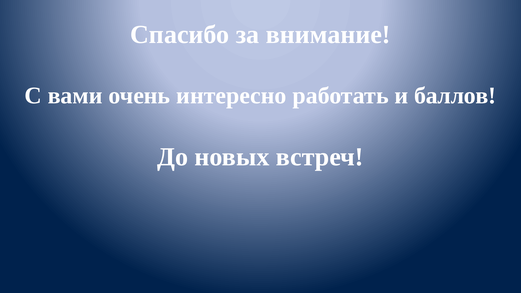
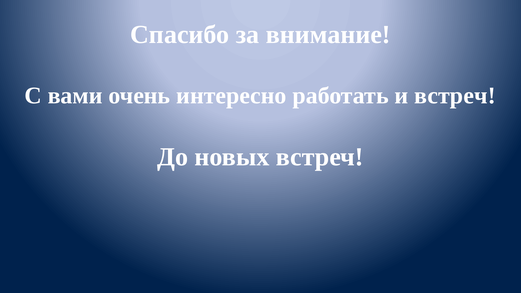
и баллов: баллов -> встреч
